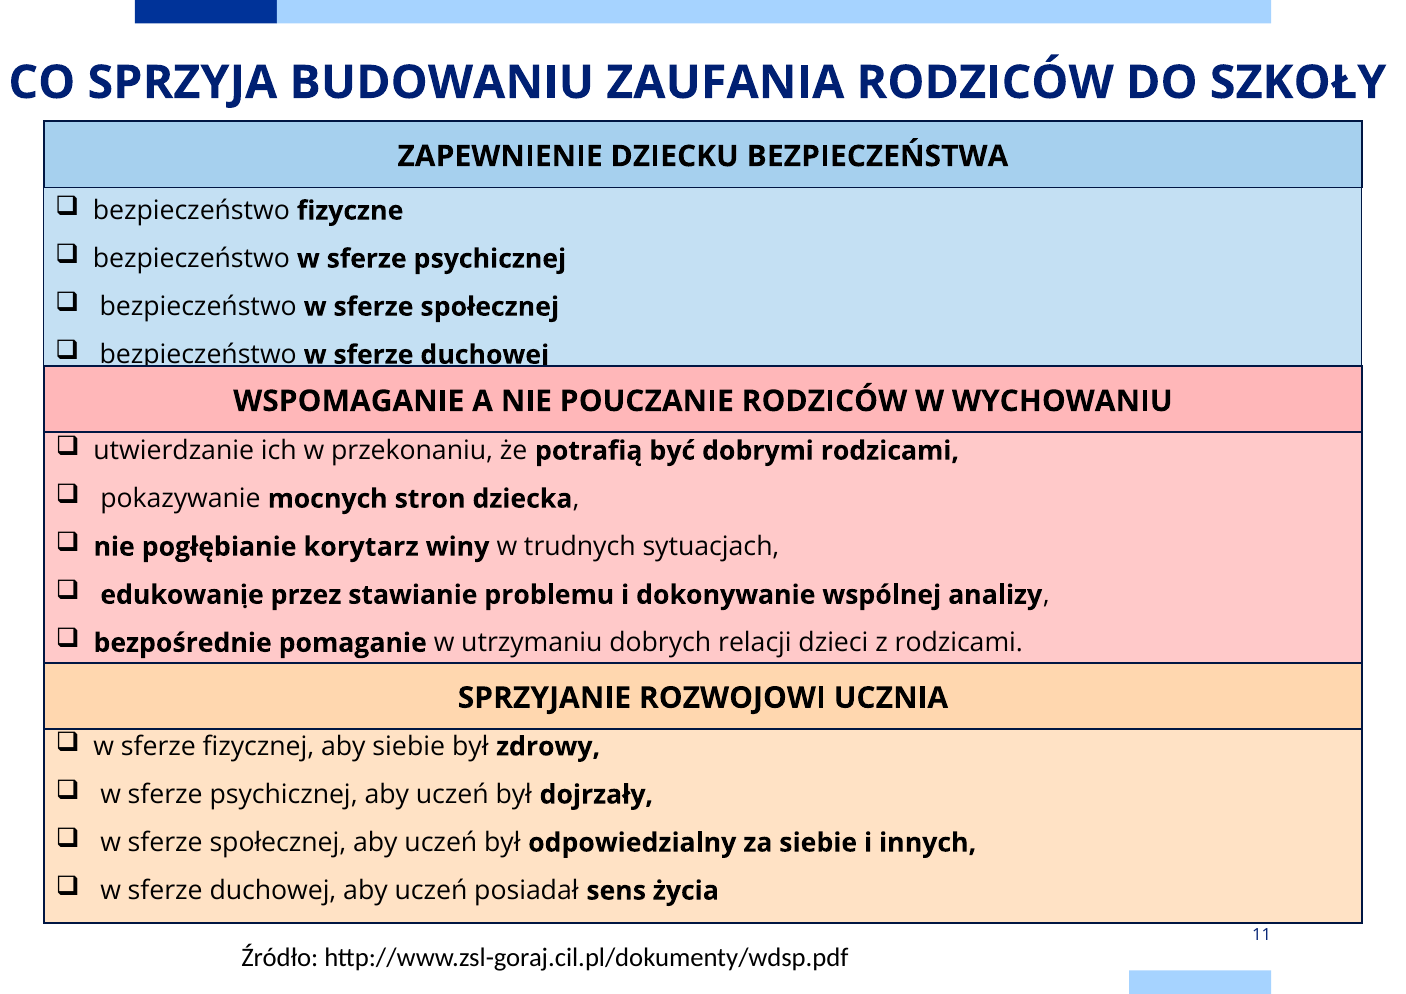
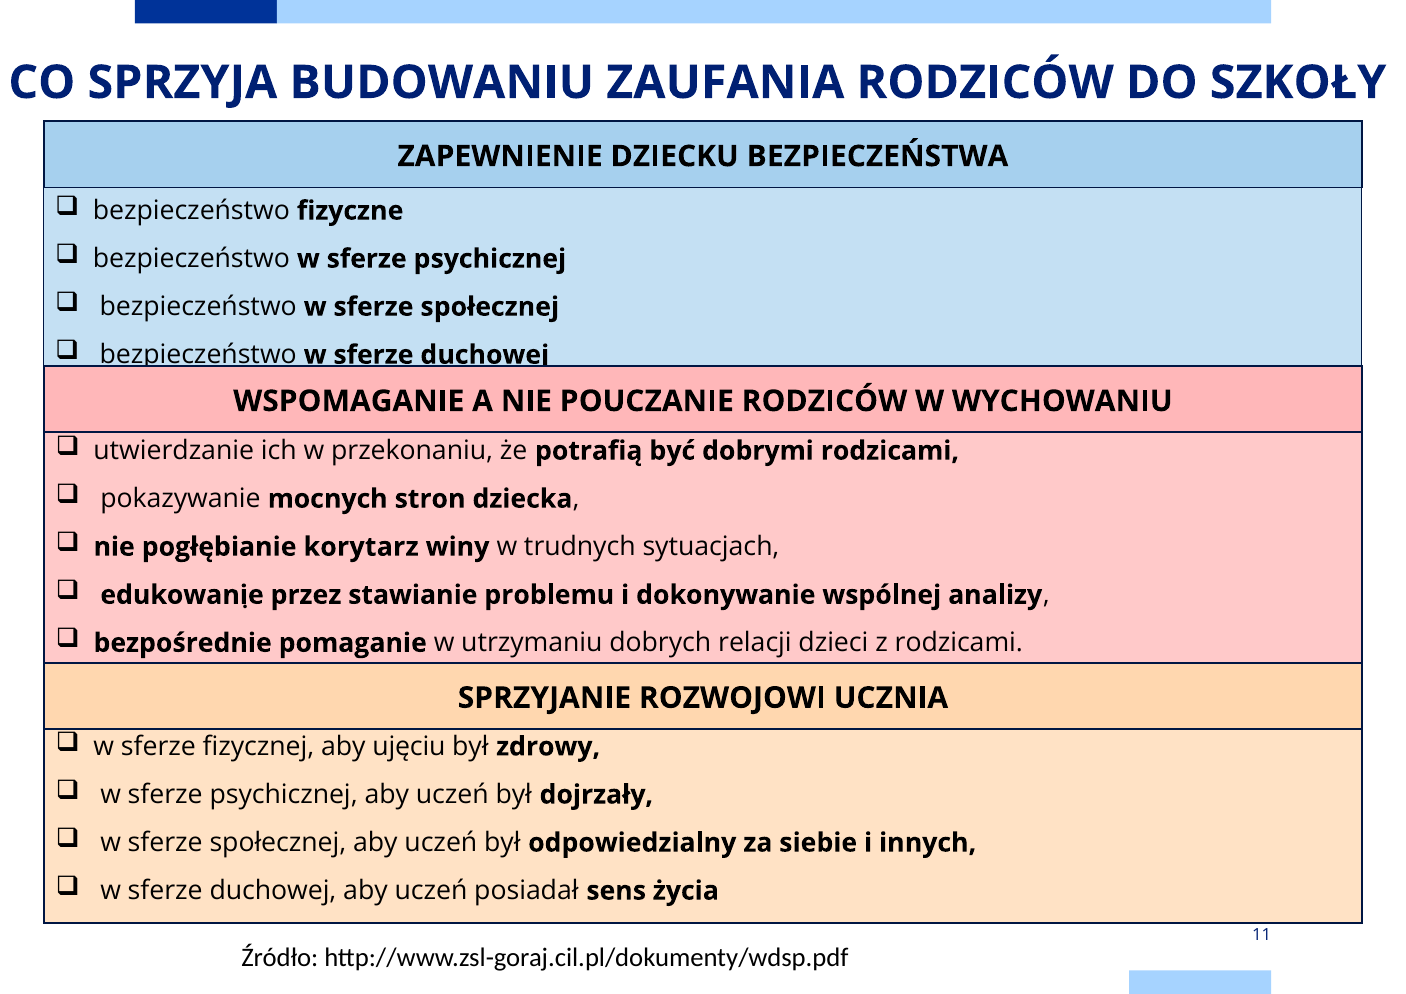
aby siebie: siebie -> ujęciu
